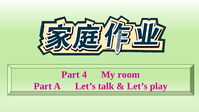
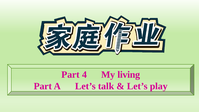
room: room -> living
